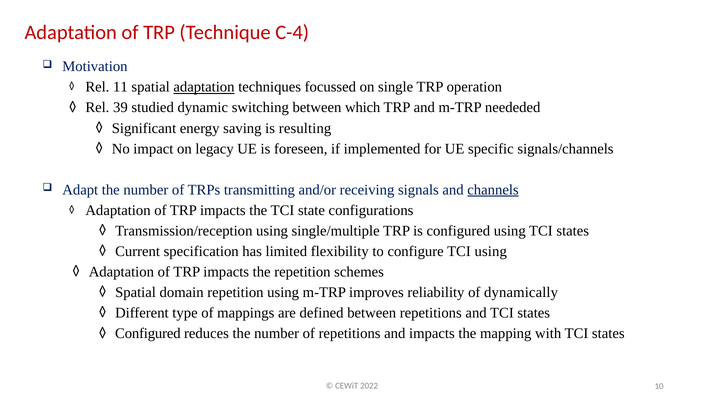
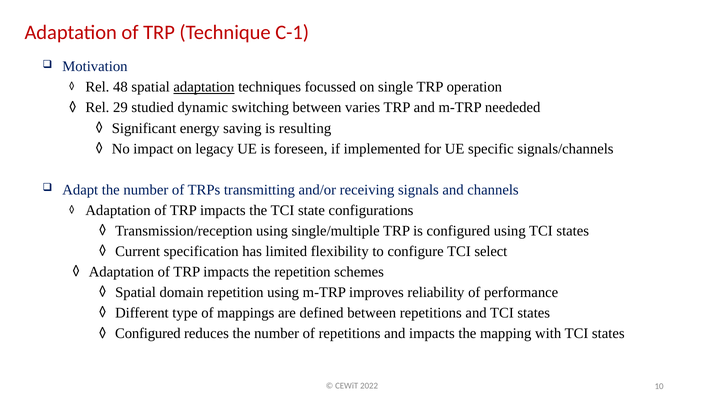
C-4: C-4 -> C-1
11: 11 -> 48
39: 39 -> 29
which: which -> varies
channels underline: present -> none
TCI using: using -> select
dynamically: dynamically -> performance
